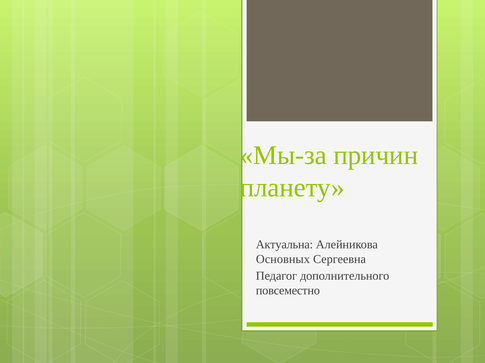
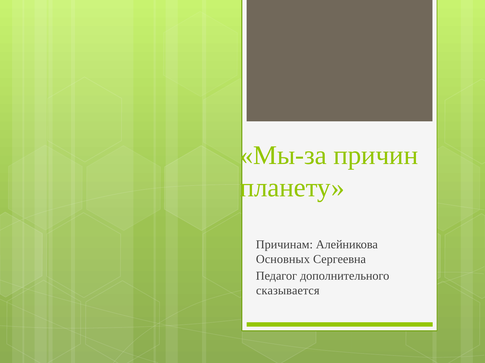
Актуальна: Актуальна -> Причинам
повсеместно: повсеместно -> сказывается
